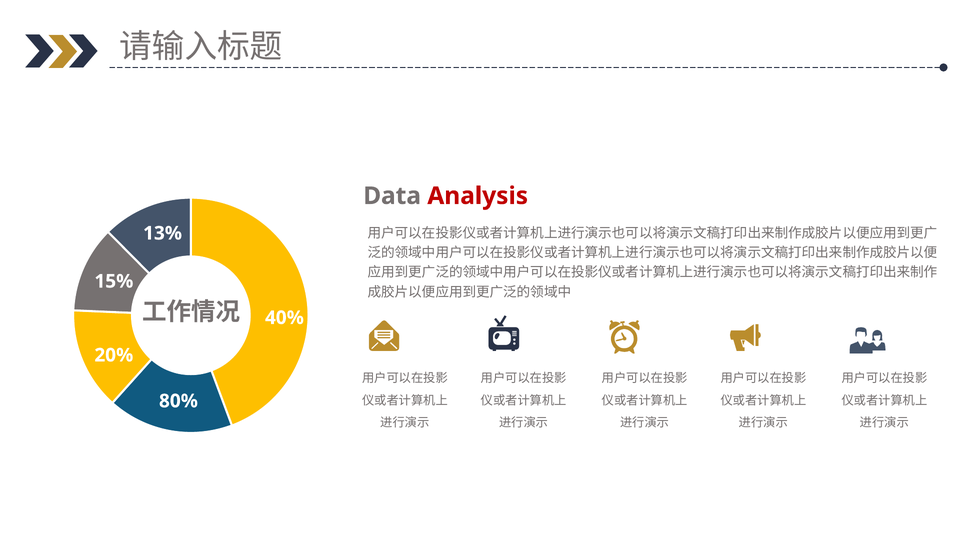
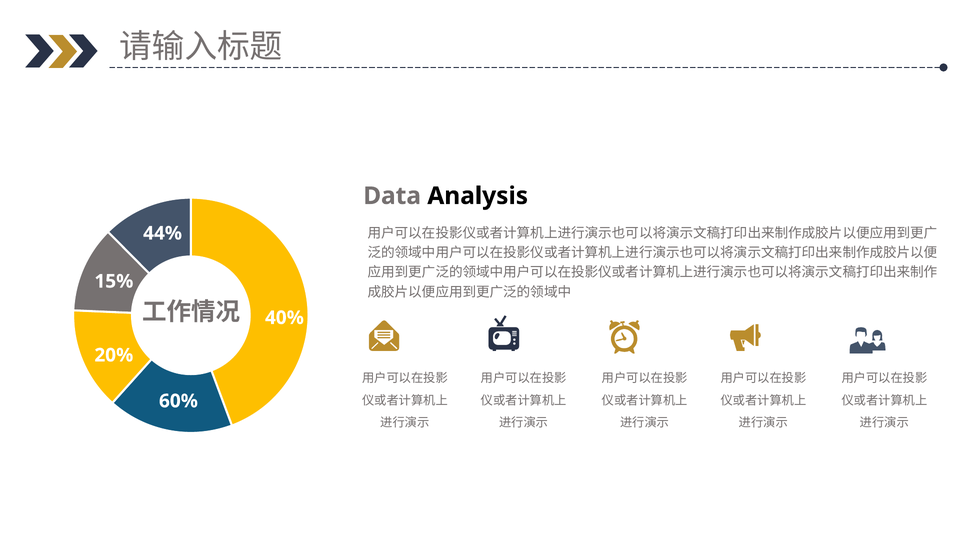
Analysis colour: red -> black
13%: 13% -> 44%
80%: 80% -> 60%
